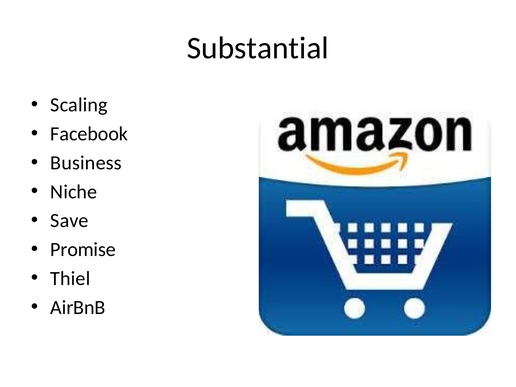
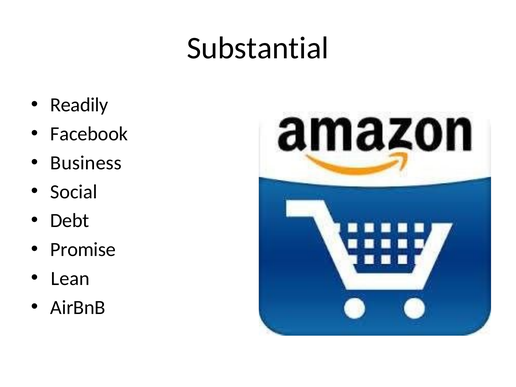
Scaling: Scaling -> Readily
Niche: Niche -> Social
Save: Save -> Debt
Thiel: Thiel -> Lean
